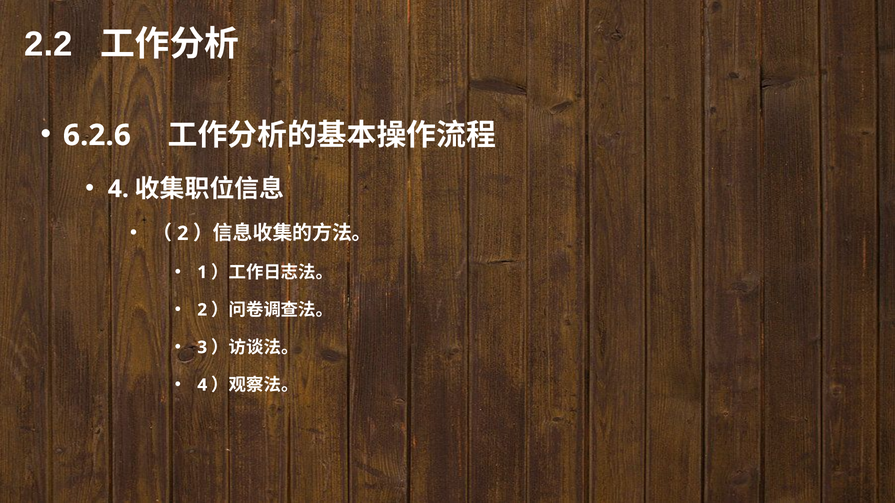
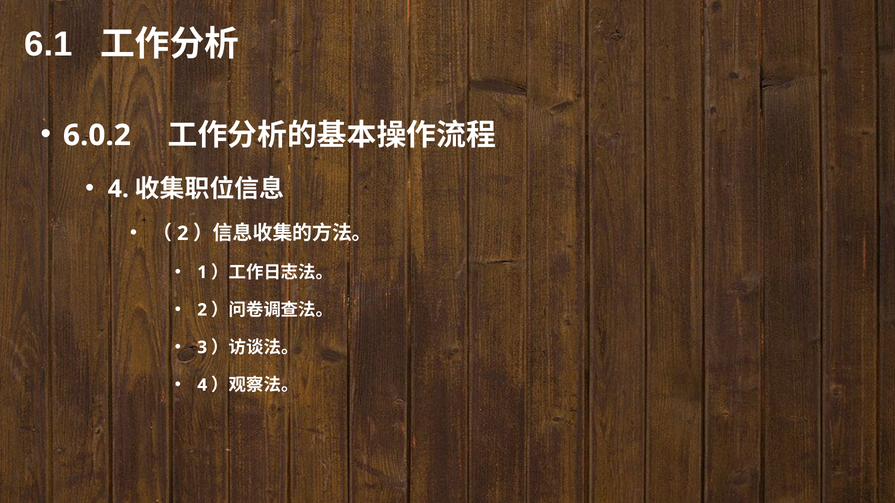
2.2: 2.2 -> 6.1
6.2.6: 6.2.6 -> 6.0.2
